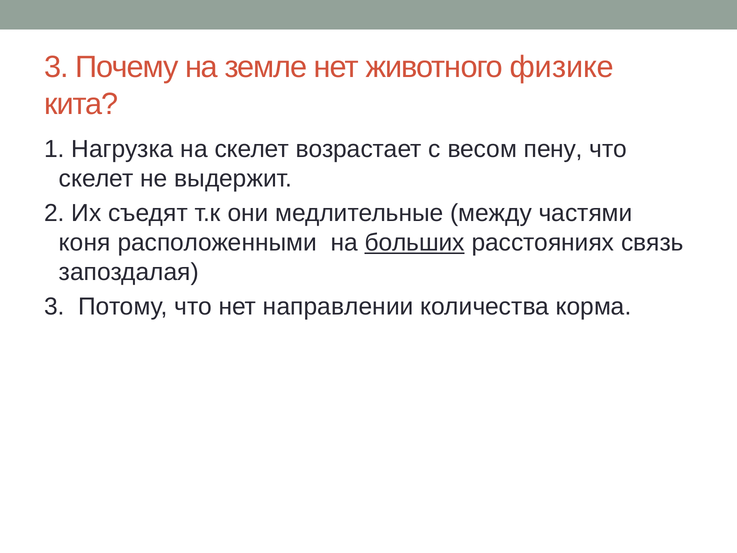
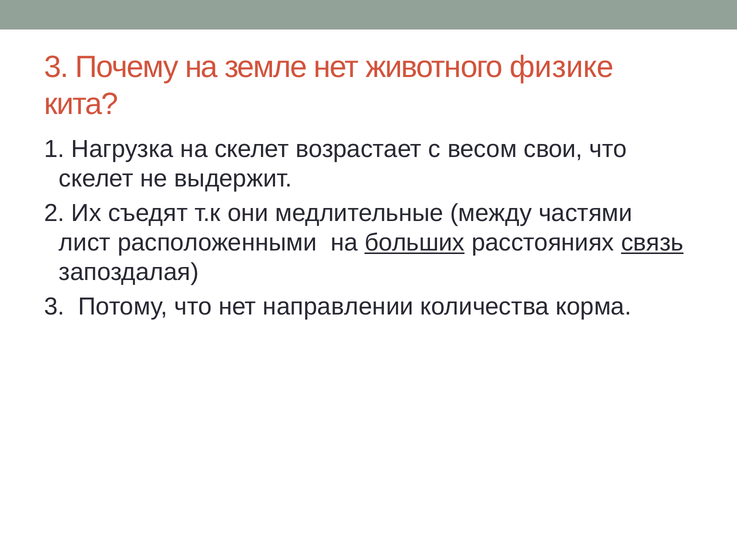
пену: пену -> свои
коня: коня -> лист
связь underline: none -> present
